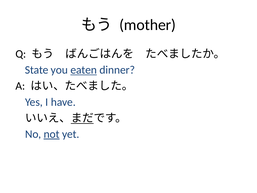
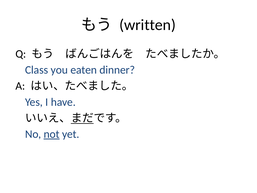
mother: mother -> written
State: State -> Class
eaten underline: present -> none
